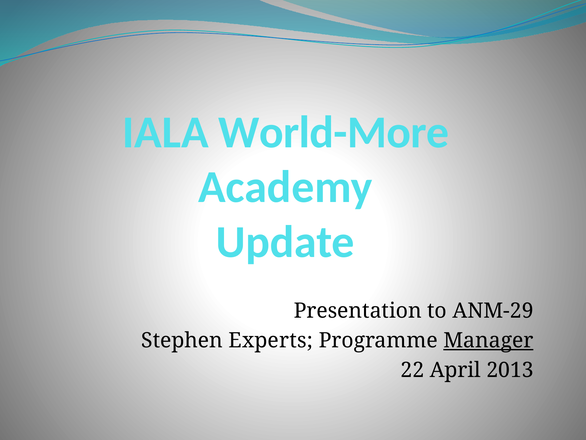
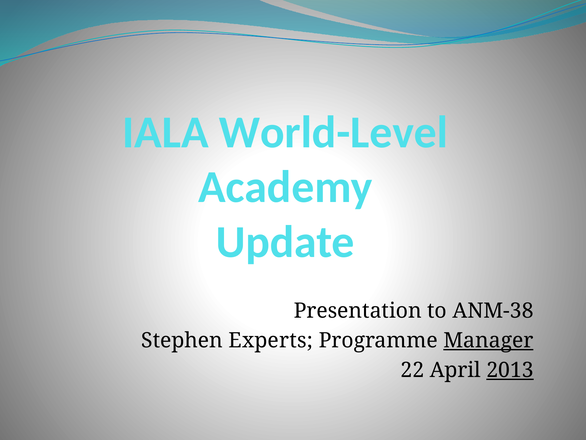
World-More: World-More -> World-Level
ANM-29: ANM-29 -> ANM-38
2013 underline: none -> present
